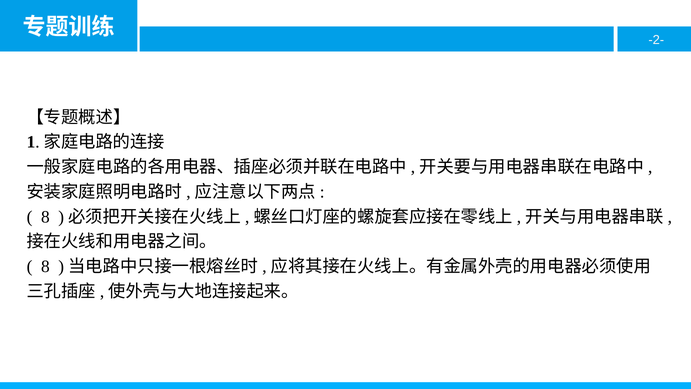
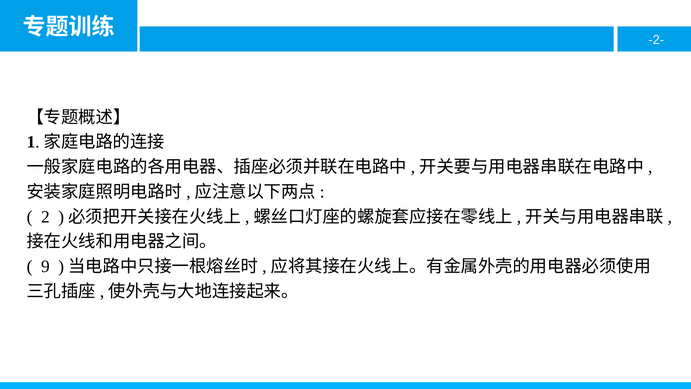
8 at (45, 217): 8 -> 2
8 at (45, 266): 8 -> 9
